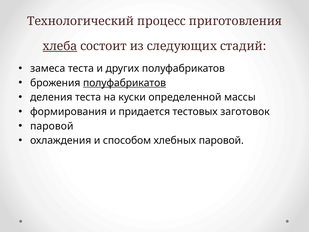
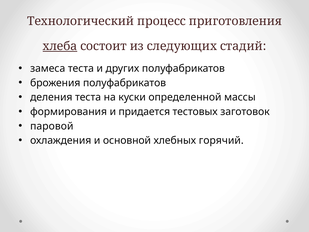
полуфабрикатов at (125, 83) underline: present -> none
способом: способом -> основной
хлебных паровой: паровой -> горячий
